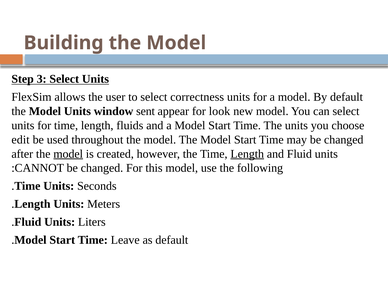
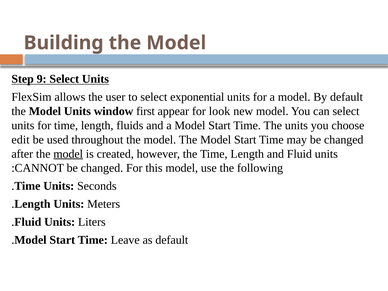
3: 3 -> 9
correctness: correctness -> exponential
sent: sent -> first
Length at (247, 154) underline: present -> none
